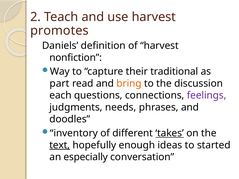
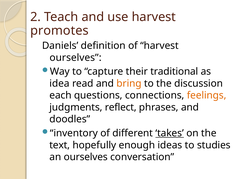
nonfiction at (76, 58): nonfiction -> ourselves
part: part -> idea
feelings colour: purple -> orange
needs: needs -> reflect
text underline: present -> none
started: started -> studies
an especially: especially -> ourselves
